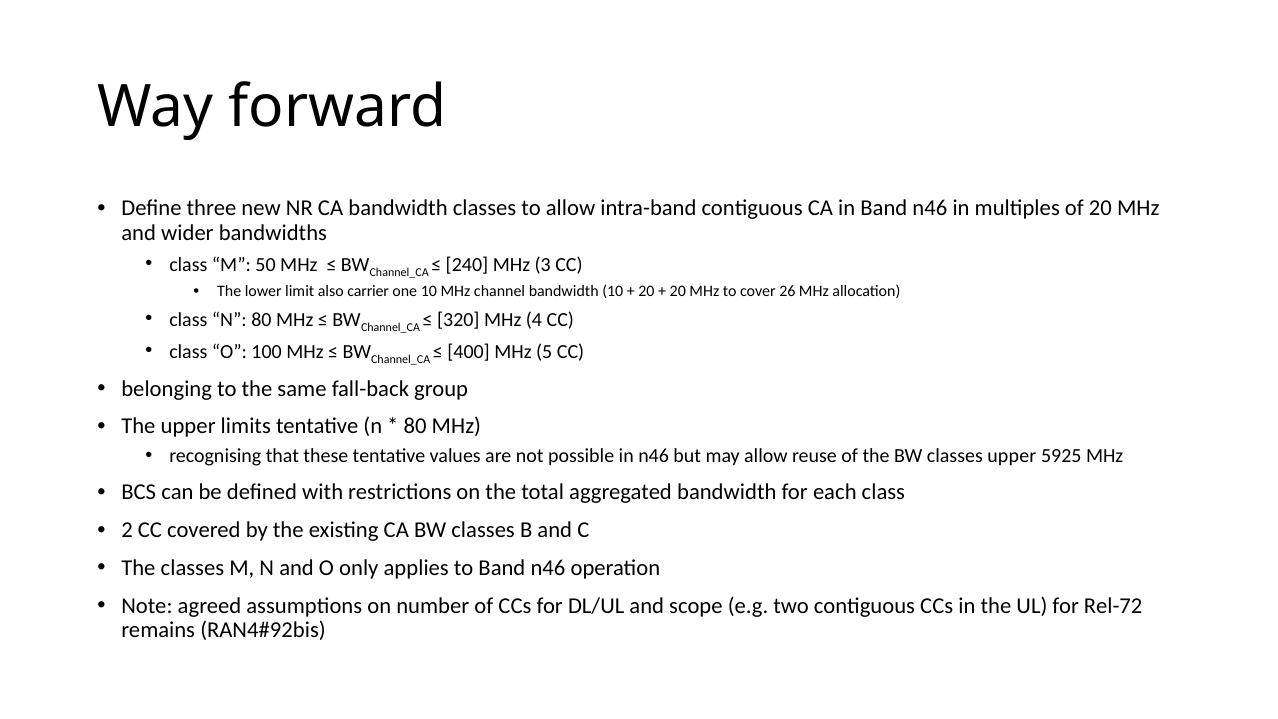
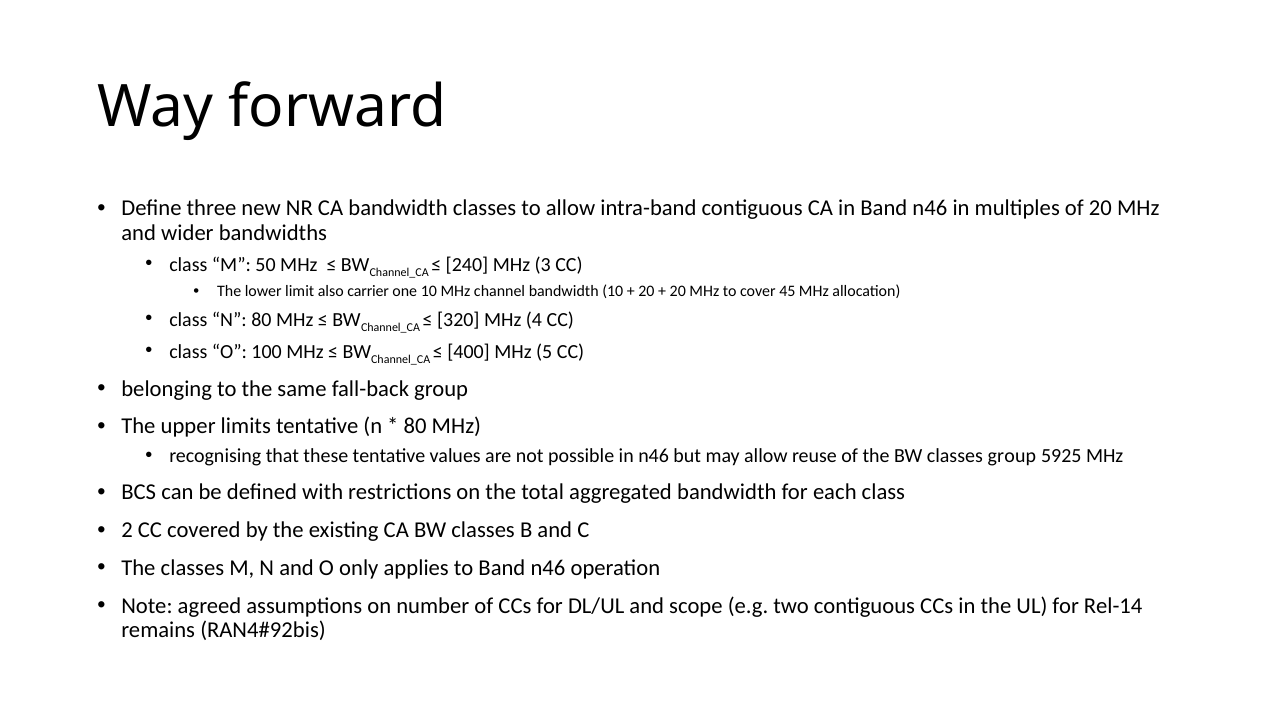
26: 26 -> 45
classes upper: upper -> group
Rel-72: Rel-72 -> Rel-14
